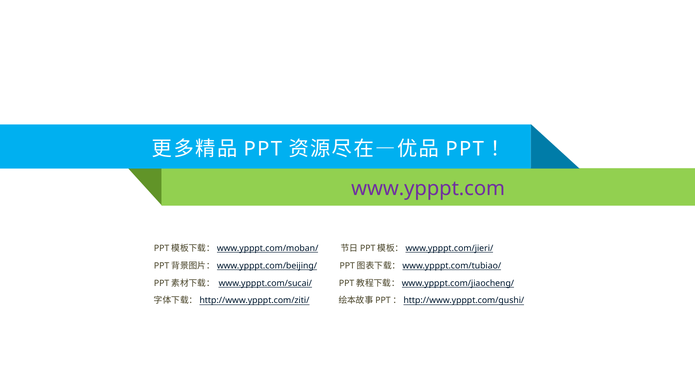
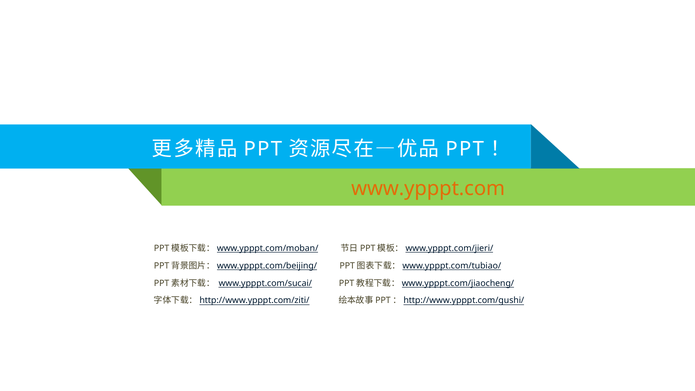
www.ypppt.com colour: purple -> orange
